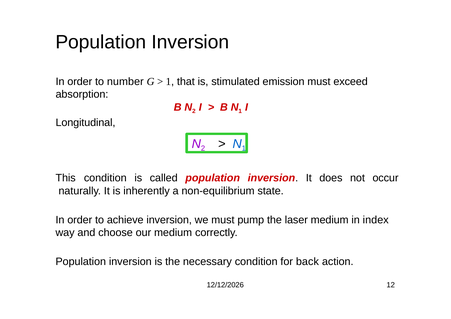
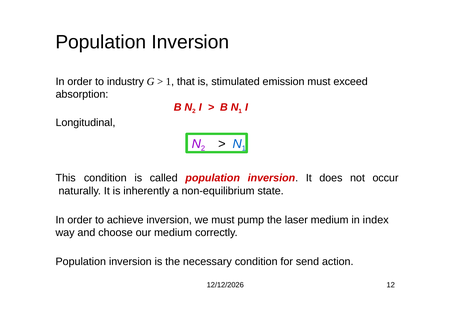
number: number -> industry
back: back -> send
